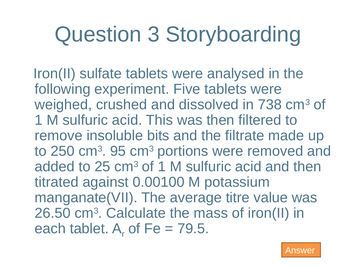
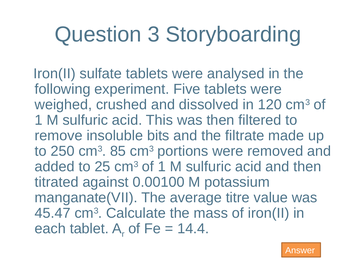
738: 738 -> 120
95: 95 -> 85
26.50: 26.50 -> 45.47
79.5: 79.5 -> 14.4
